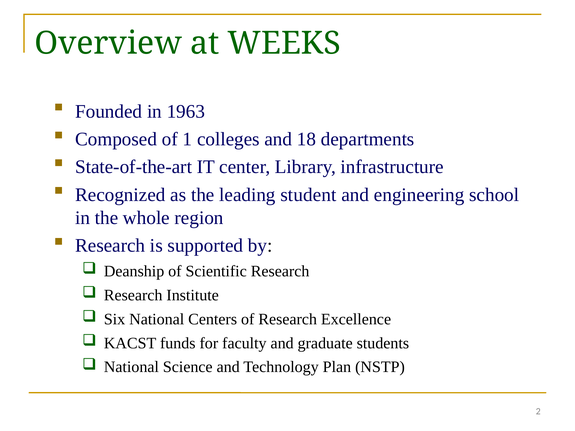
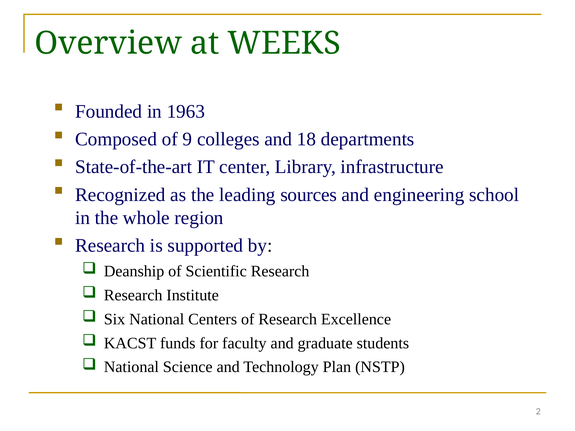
1: 1 -> 9
student: student -> sources
